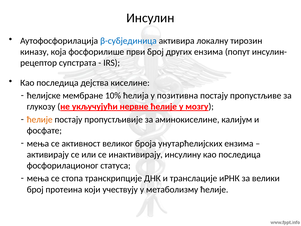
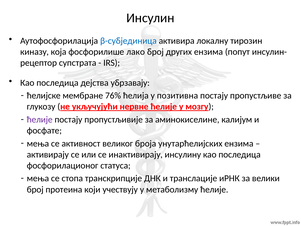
први: први -> лако
киселине: киселине -> убрзавају
10%: 10% -> 76%
ћелије at (40, 119) colour: orange -> purple
